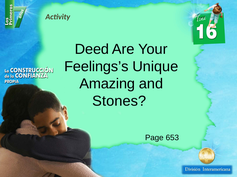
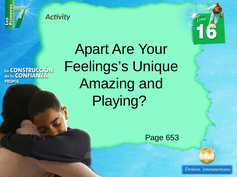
Deed: Deed -> Apart
Stones: Stones -> Playing
